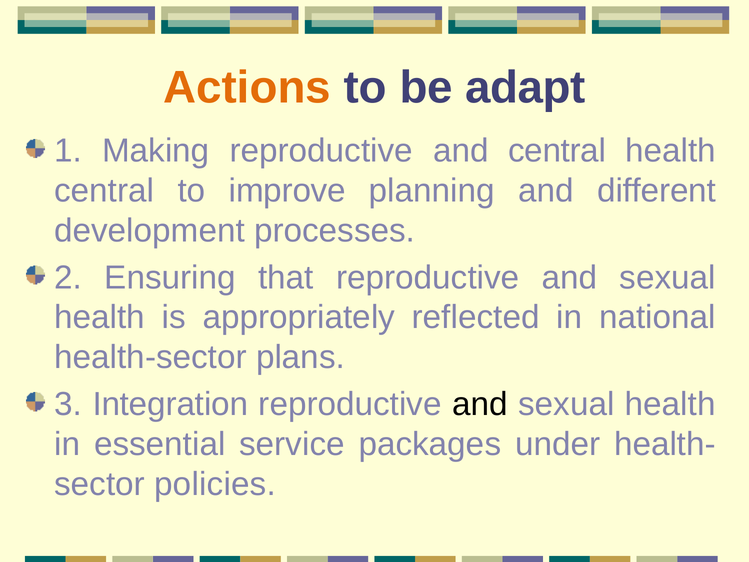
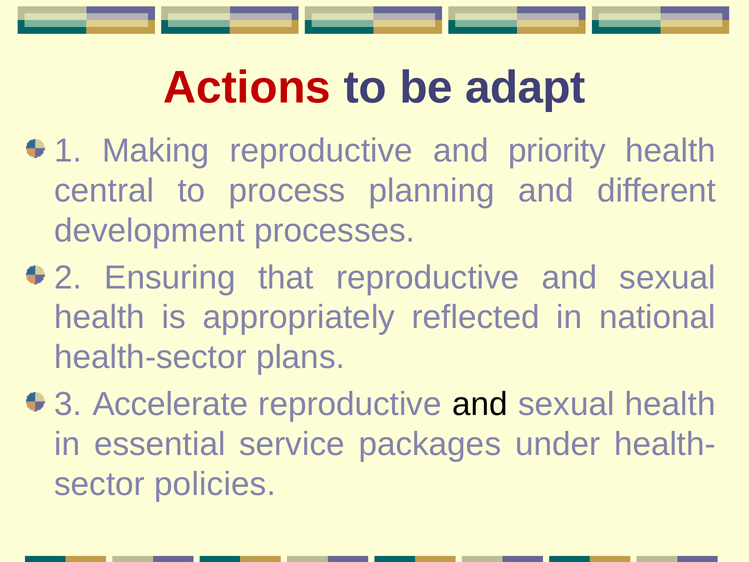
Actions colour: orange -> red
and central: central -> priority
improve: improve -> process
Integration: Integration -> Accelerate
